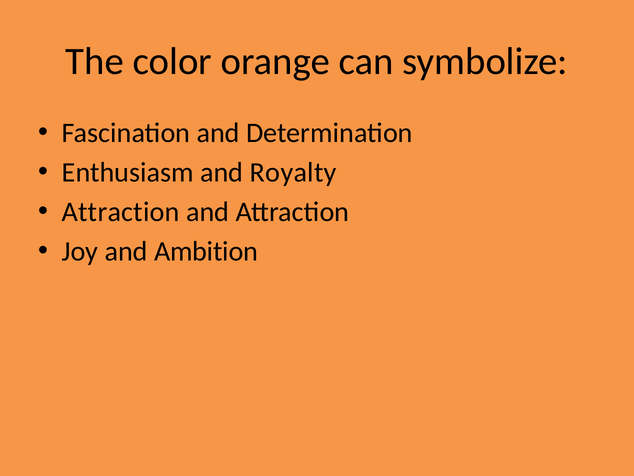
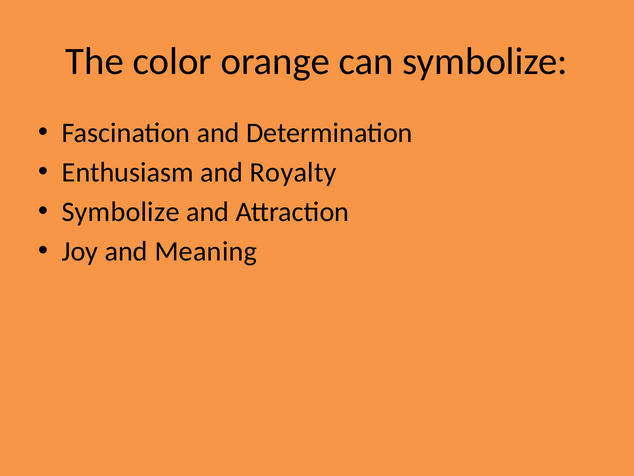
Attraction at (121, 212): Attraction -> Symbolize
Ambition: Ambition -> Meaning
